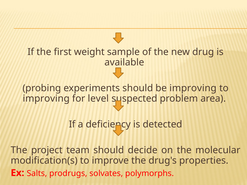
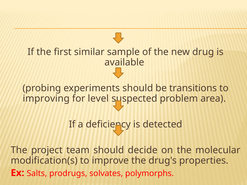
weight: weight -> similar
be improving: improving -> transitions
